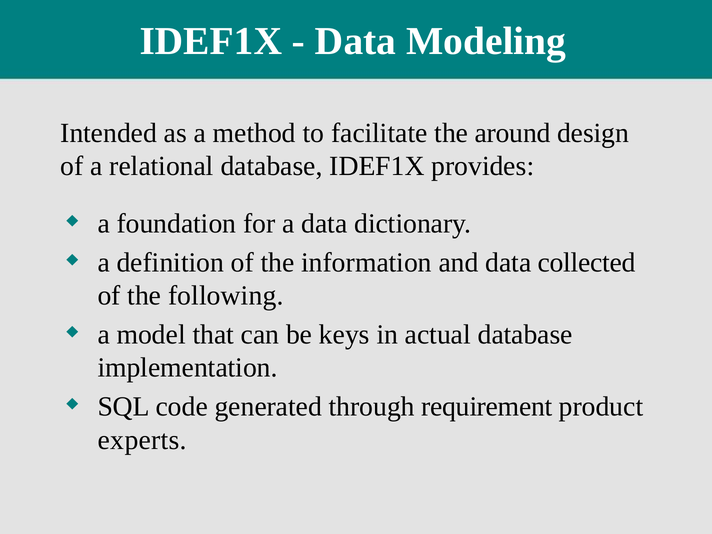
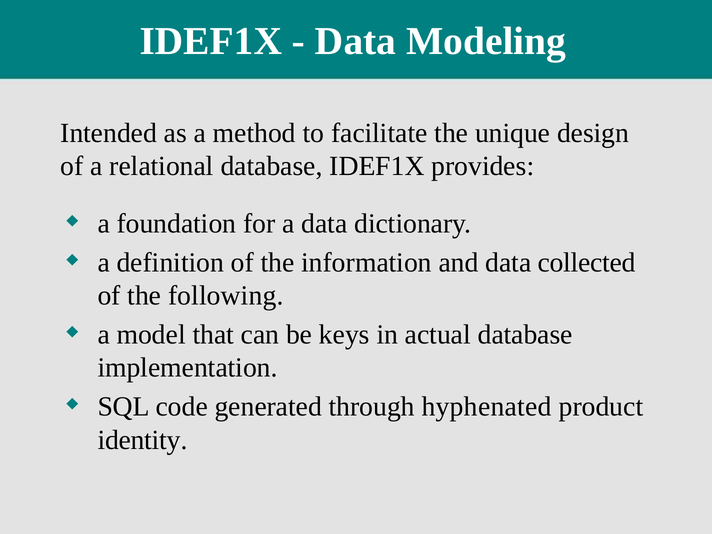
around: around -> unique
requirement: requirement -> hyphenated
experts: experts -> identity
